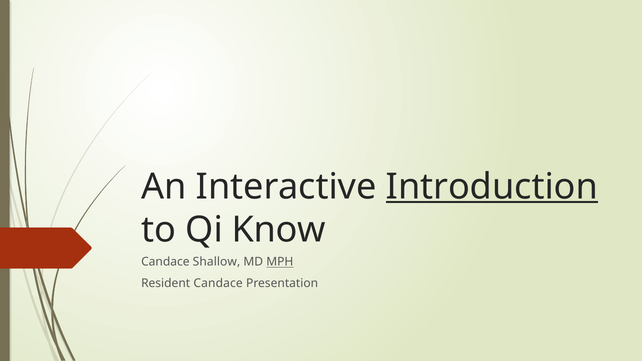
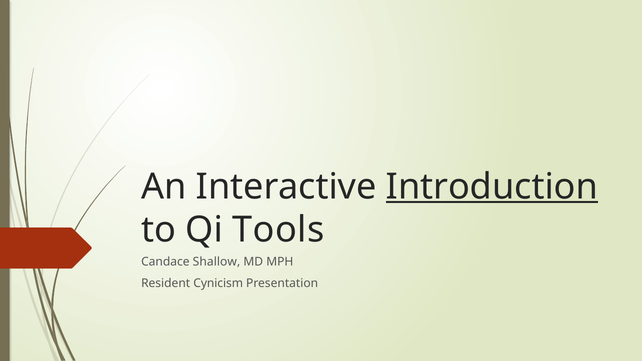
Know: Know -> Tools
MPH underline: present -> none
Resident Candace: Candace -> Cynicism
